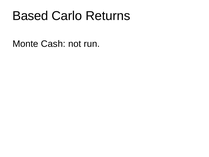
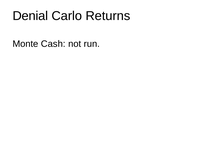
Based: Based -> Denial
